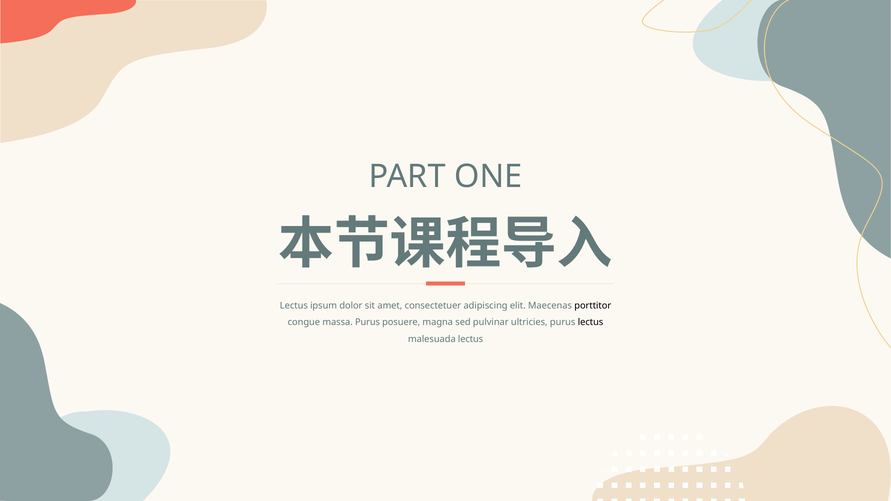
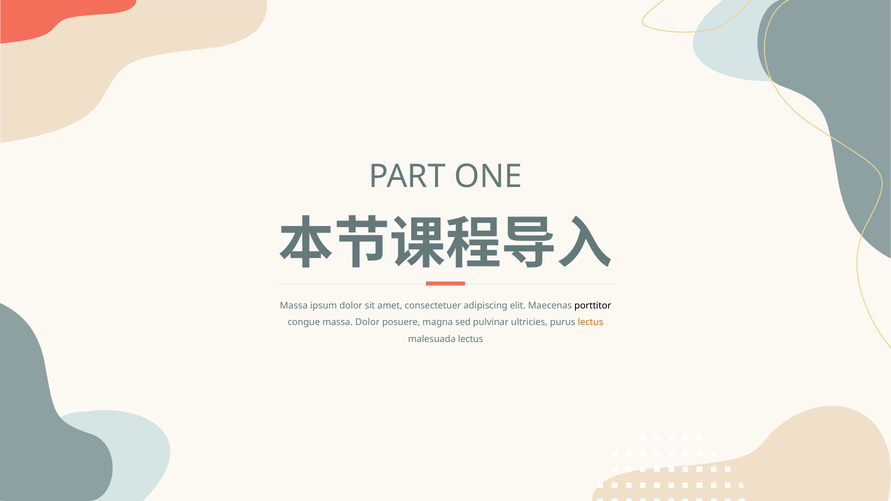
Lectus at (294, 306): Lectus -> Massa
massa Purus: Purus -> Dolor
lectus at (591, 322) colour: black -> orange
